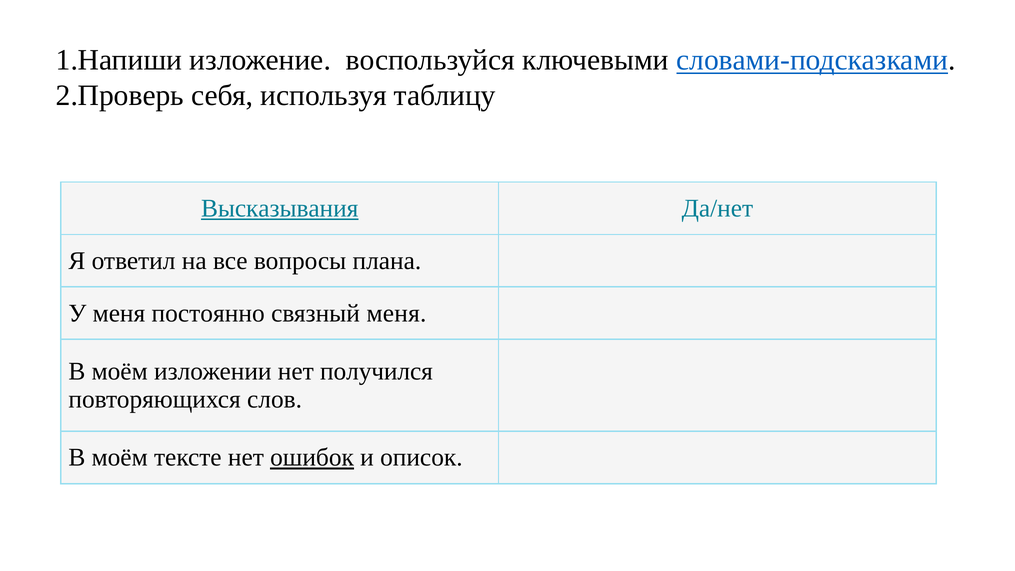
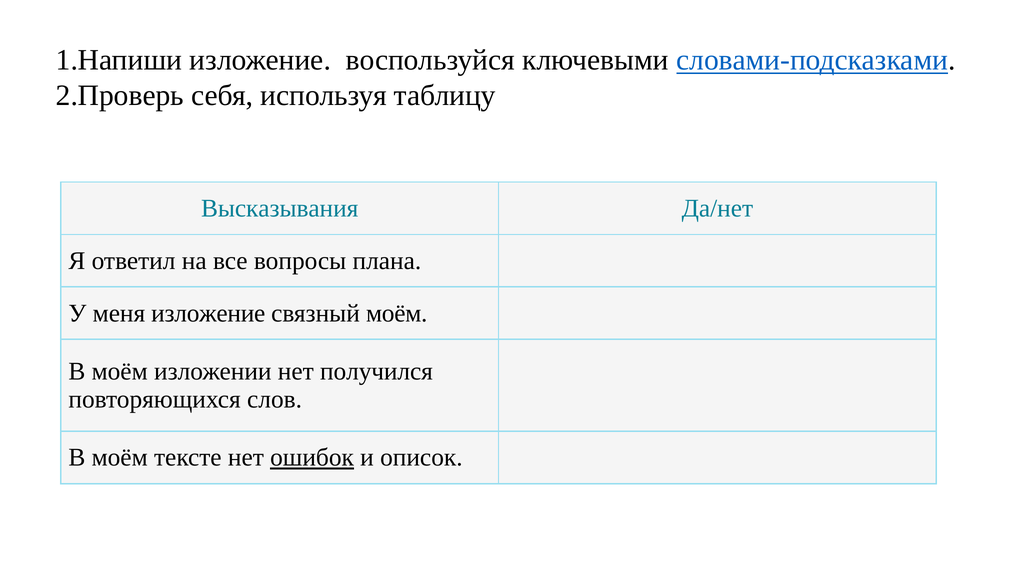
Высказывания underline: present -> none
меня постоянно: постоянно -> изложение
связный меня: меня -> моём
